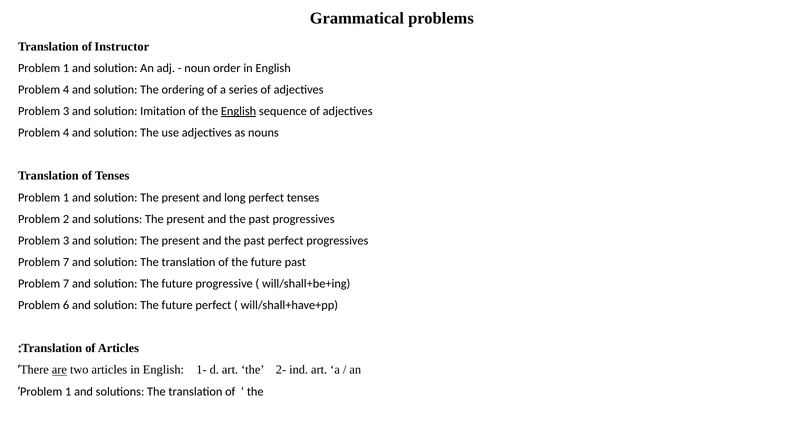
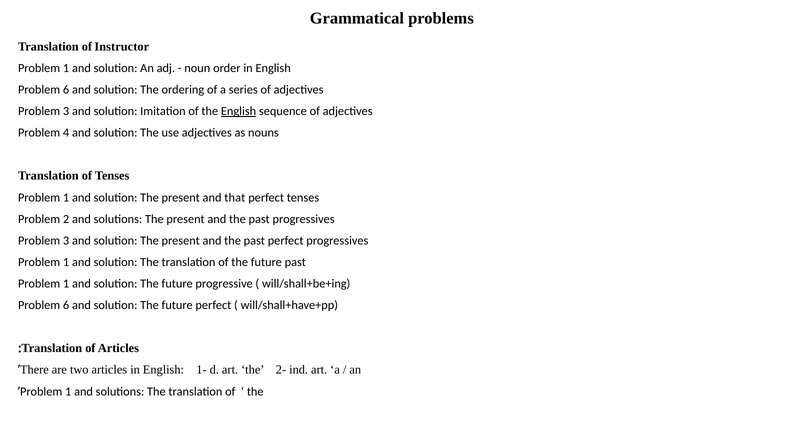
4 at (66, 90): 4 -> 6
long: long -> that
7 at (66, 262): 7 -> 1
7 at (66, 284): 7 -> 1
are underline: present -> none
